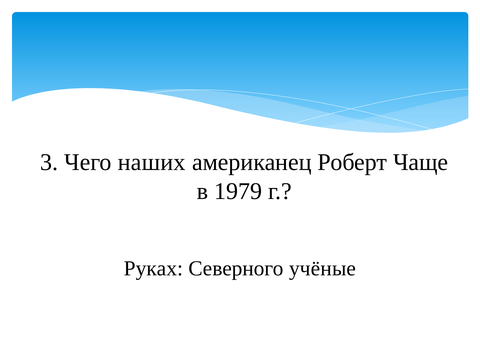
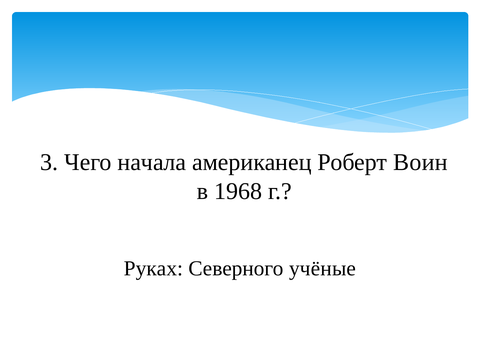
наших: наших -> начала
Чаще: Чаще -> Воин
1979: 1979 -> 1968
